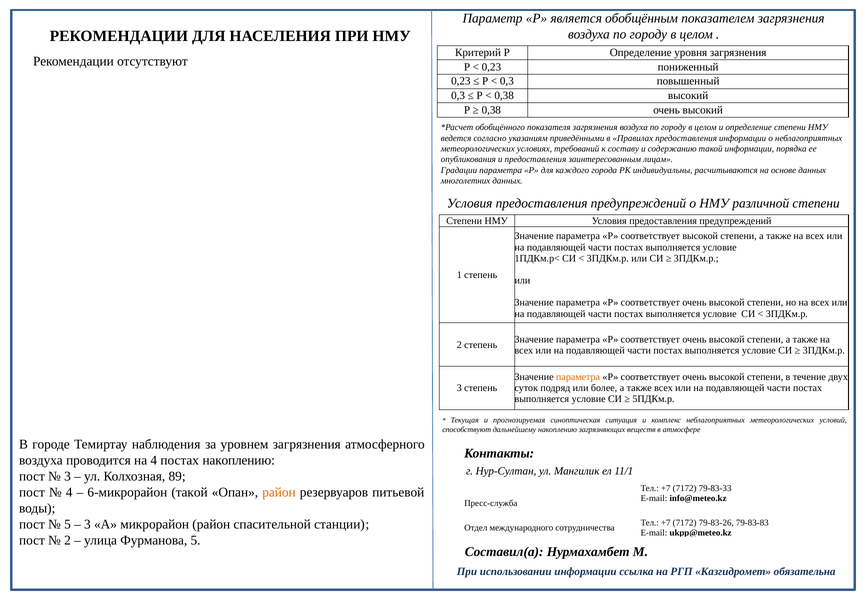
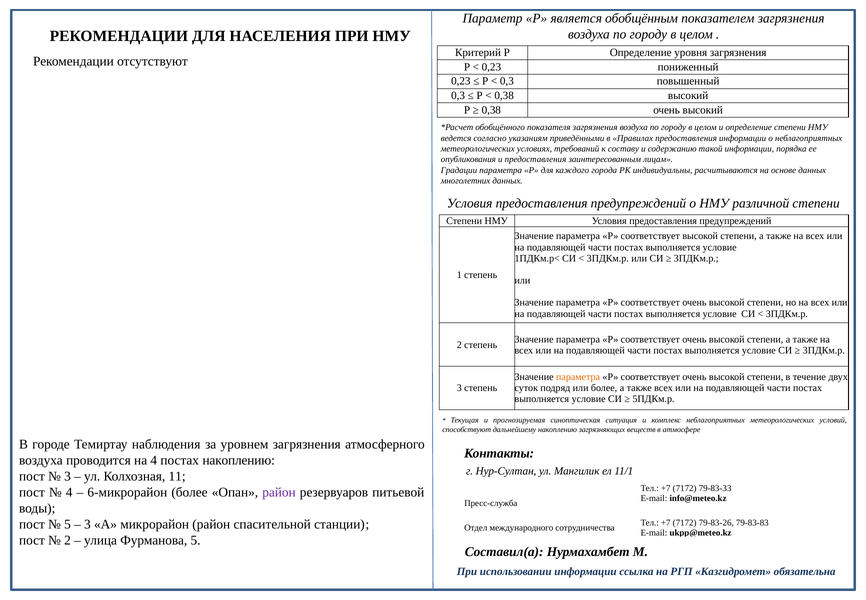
89: 89 -> 11
6-микрорайон такой: такой -> более
район at (279, 492) colour: orange -> purple
